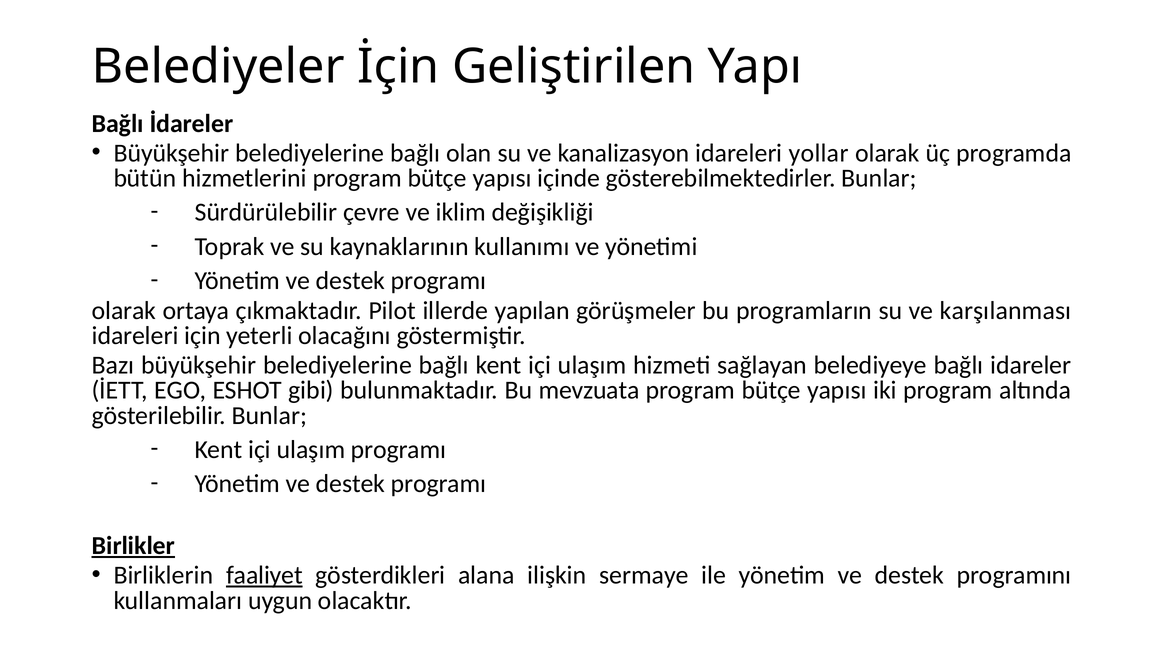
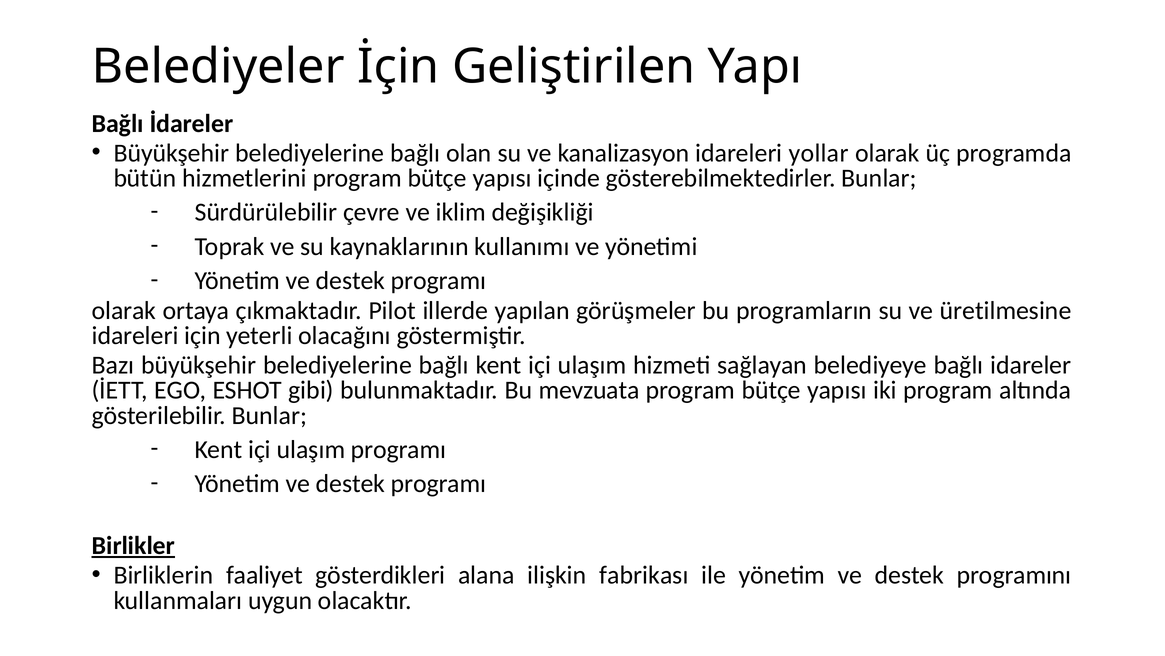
karşılanması: karşılanması -> üretilmesine
faaliyet underline: present -> none
sermaye: sermaye -> fabrikası
